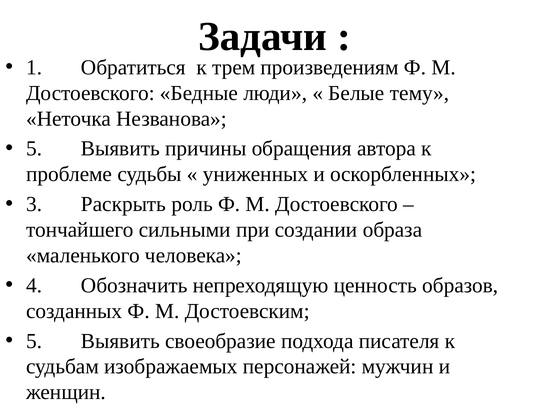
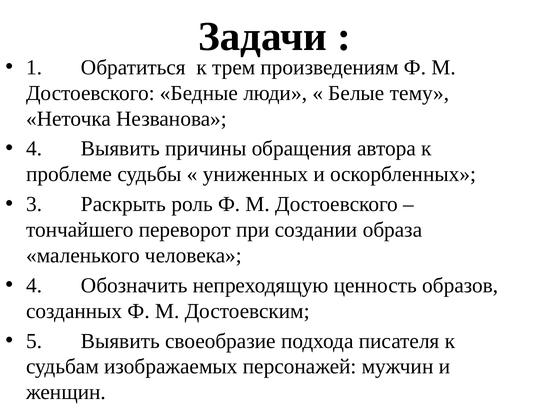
5 at (34, 148): 5 -> 4
сильными: сильными -> переворот
